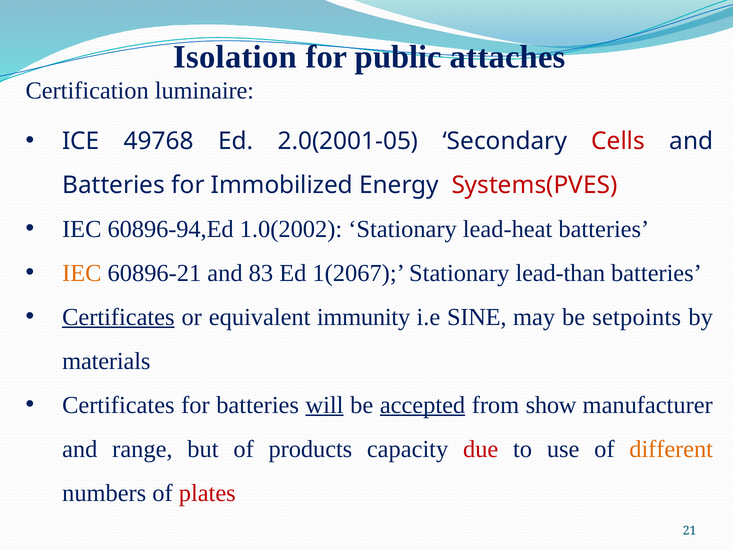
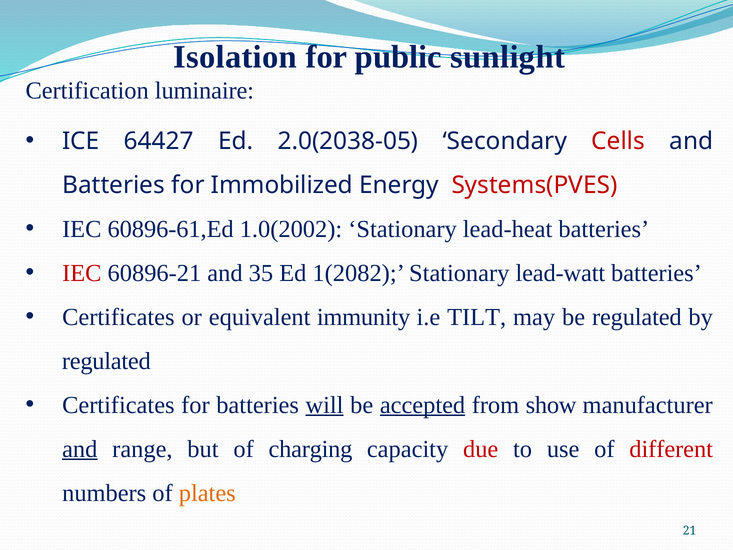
attaches: attaches -> sunlight
49768: 49768 -> 64427
2.0(2001-05: 2.0(2001-05 -> 2.0(2038-05
60896-94,Ed: 60896-94,Ed -> 60896-61,Ed
IEC at (82, 273) colour: orange -> red
83: 83 -> 35
1(2067: 1(2067 -> 1(2082
lead-than: lead-than -> lead-watt
Certificates at (118, 317) underline: present -> none
SINE: SINE -> TILT
be setpoints: setpoints -> regulated
materials at (106, 361): materials -> regulated
and at (80, 449) underline: none -> present
products: products -> charging
different colour: orange -> red
plates colour: red -> orange
